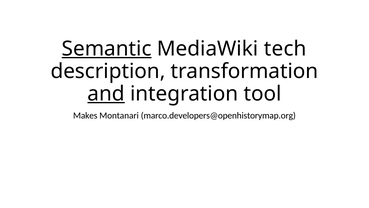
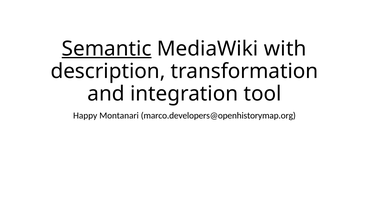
tech: tech -> with
and underline: present -> none
Makes: Makes -> Happy
